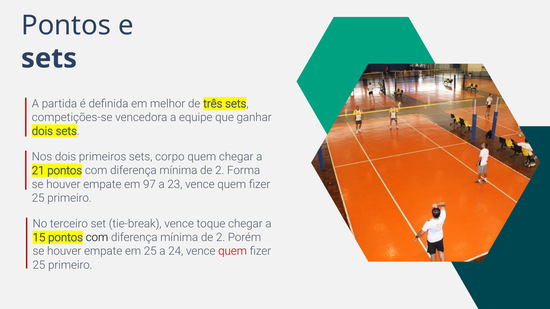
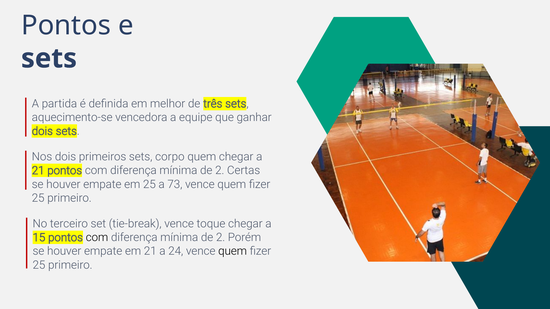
competições-se: competições-se -> aquecimento-se
Forma: Forma -> Certas
em 97: 97 -> 25
23: 23 -> 73
em 25: 25 -> 21
quem at (233, 252) colour: red -> black
